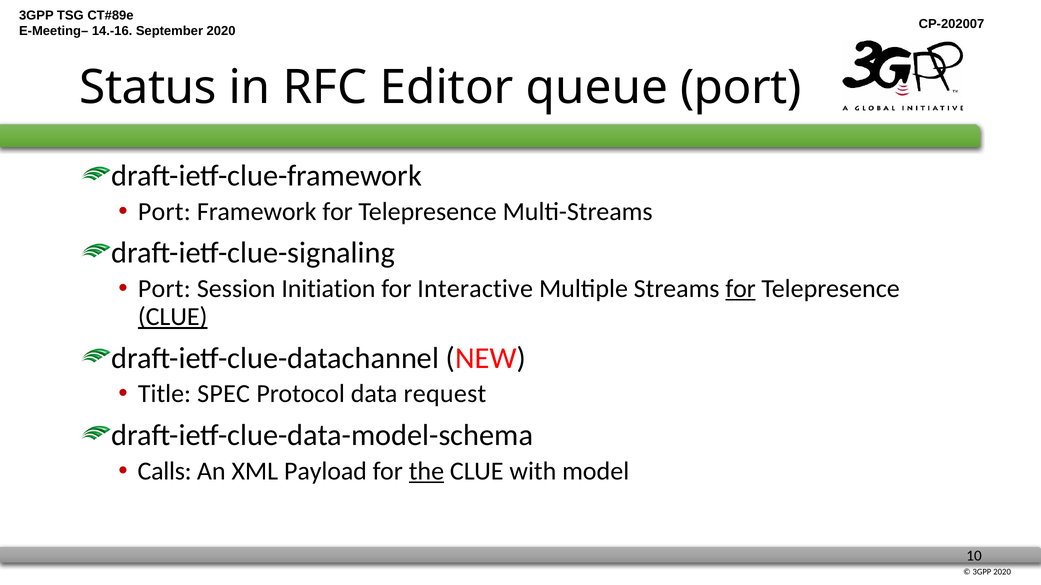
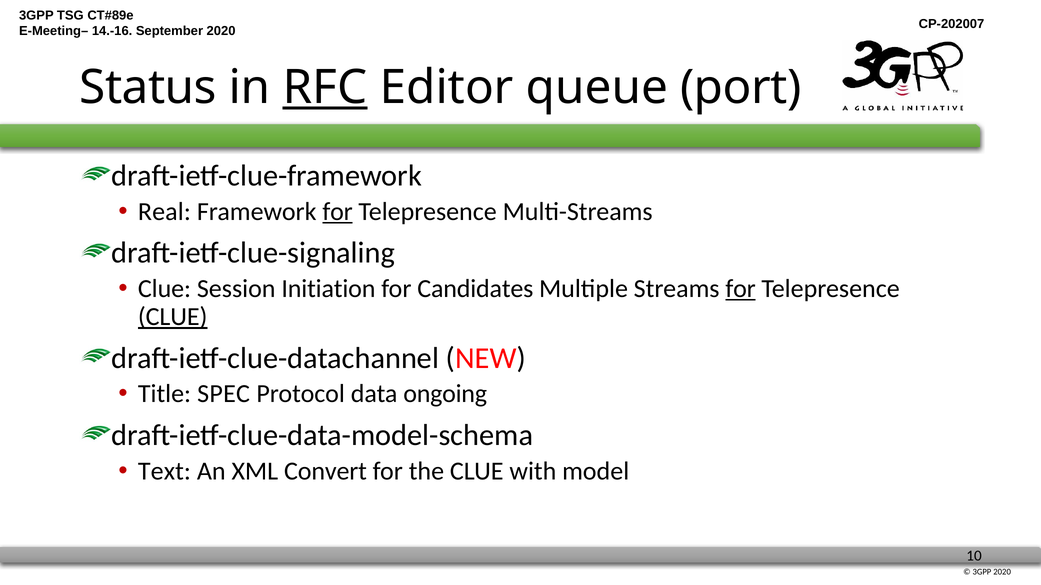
RFC underline: none -> present
Port at (164, 212): Port -> Real
for at (338, 212) underline: none -> present
Port at (164, 289): Port -> Clue
Interactive: Interactive -> Candidates
request: request -> ongoing
Calls: Calls -> Text
Payload: Payload -> Convert
the underline: present -> none
